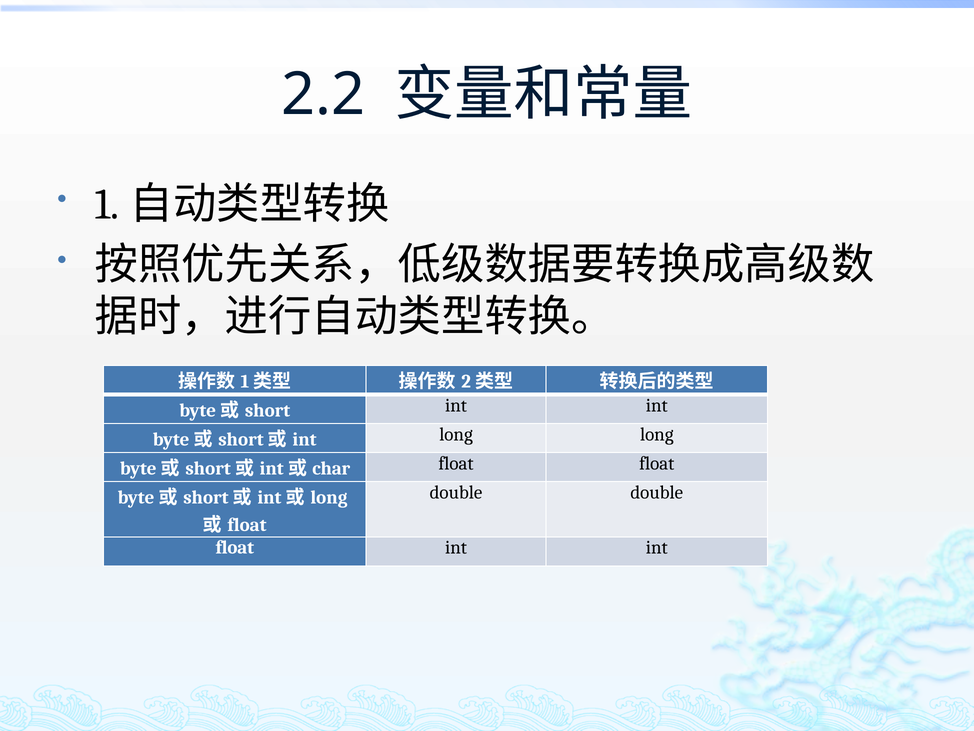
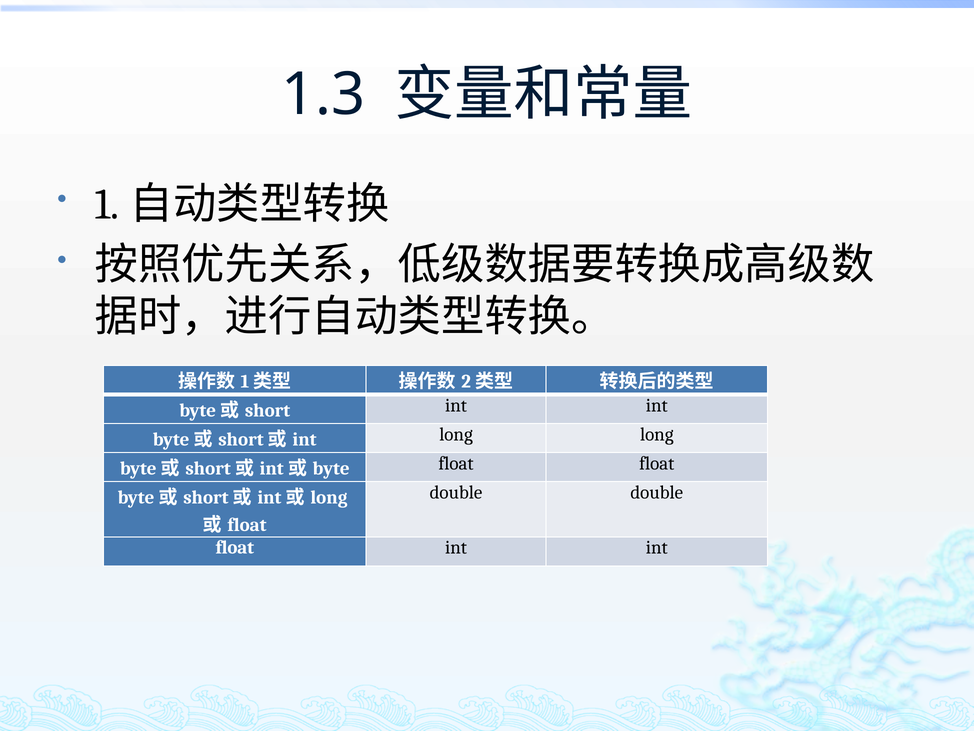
2.2: 2.2 -> 1.3
char: char -> byte
